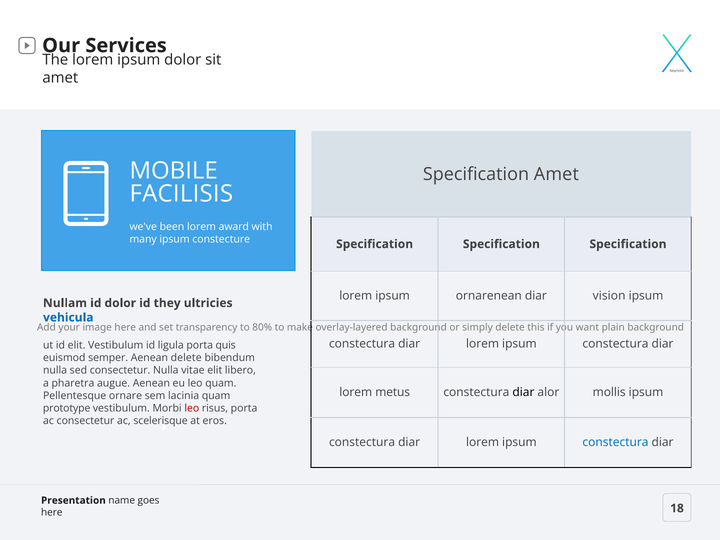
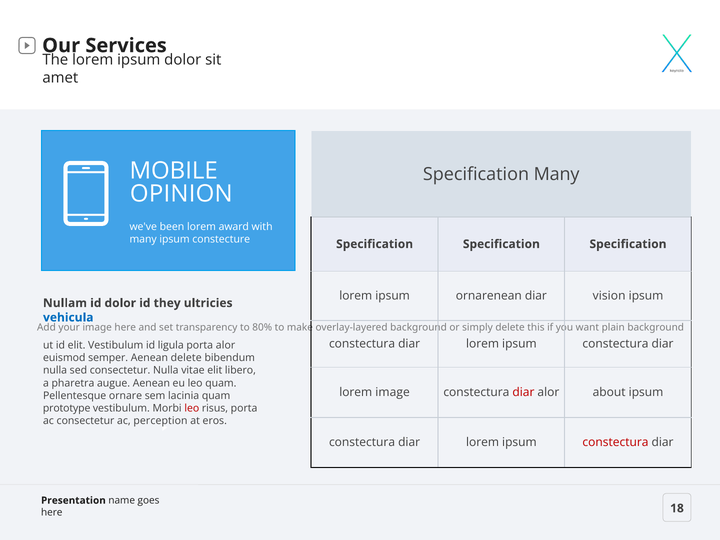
Specification Amet: Amet -> Many
FACILISIS: FACILISIS -> OPINION
porta quis: quis -> alor
lorem metus: metus -> image
diar at (523, 392) colour: black -> red
mollis: mollis -> about
scelerisque: scelerisque -> perception
constectura at (615, 442) colour: blue -> red
